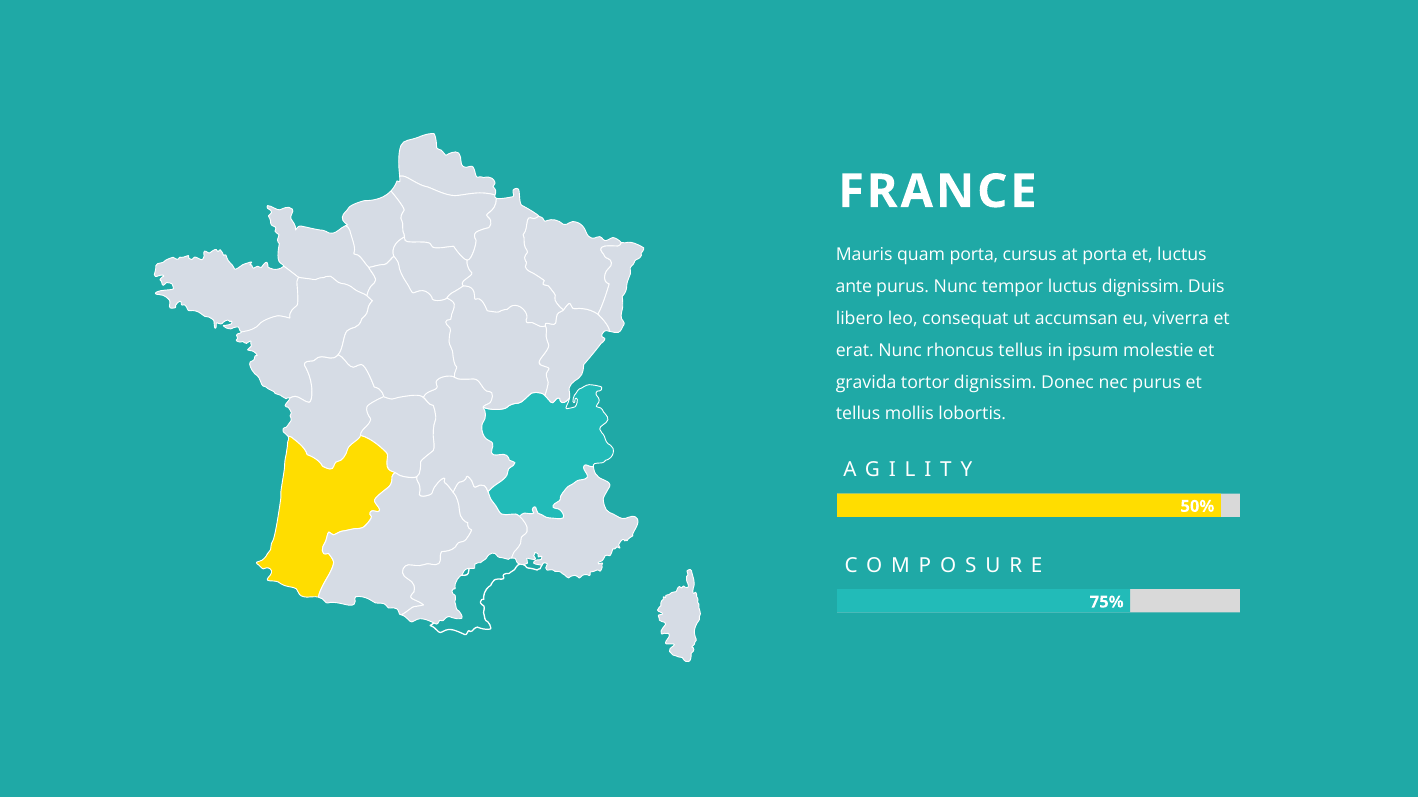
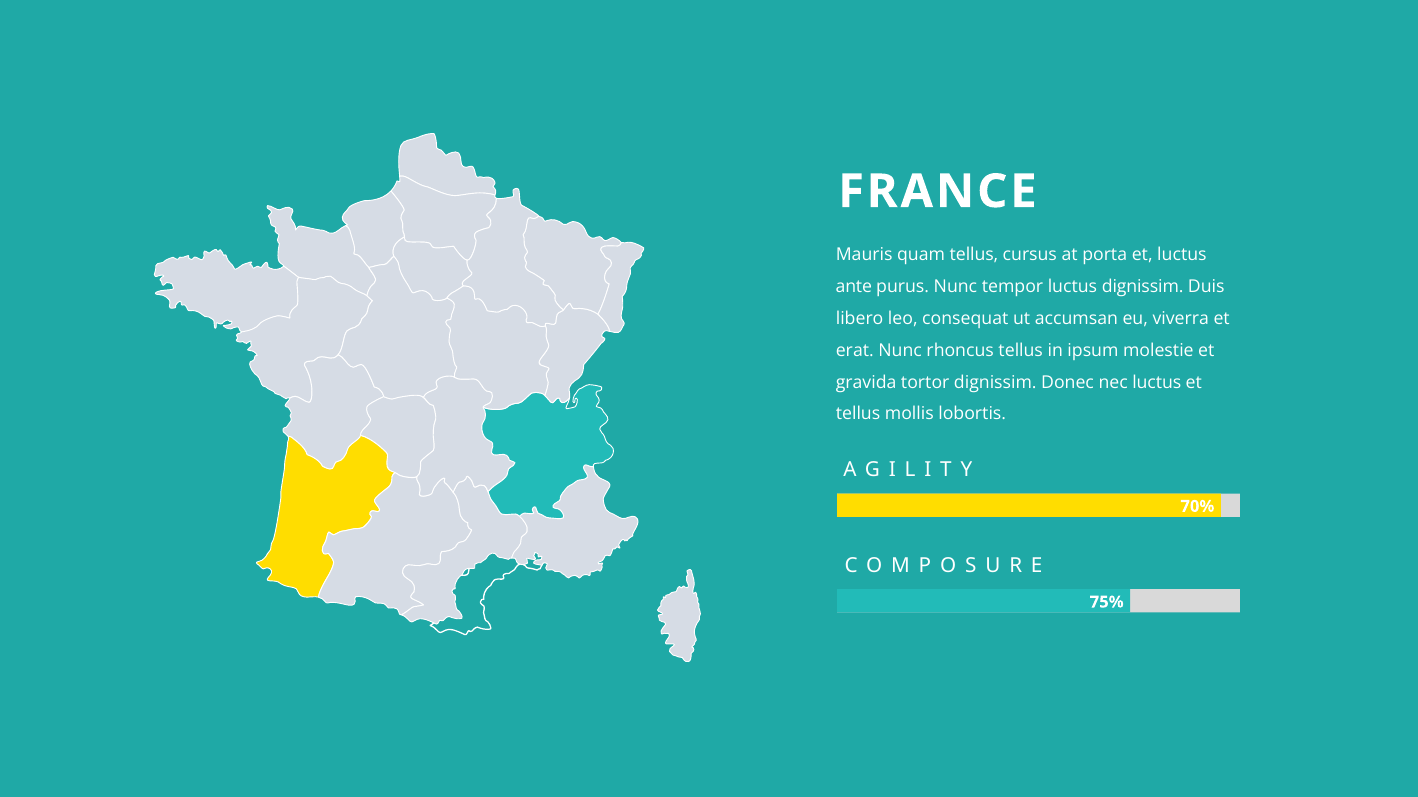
quam porta: porta -> tellus
nec purus: purus -> luctus
50%: 50% -> 70%
